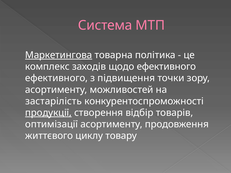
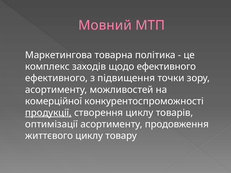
Система: Система -> Мовний
Маркетингова underline: present -> none
застарілість: застарілість -> комерційної
створення відбір: відбір -> циклу
